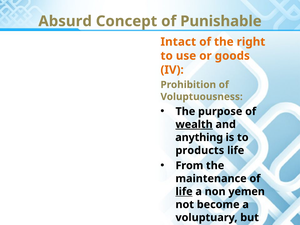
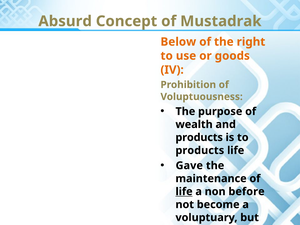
Punishable: Punishable -> Mustadrak
Intact: Intact -> Below
wealth underline: present -> none
anything at (199, 137): anything -> products
From: From -> Gave
yemen: yemen -> before
